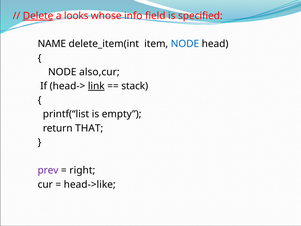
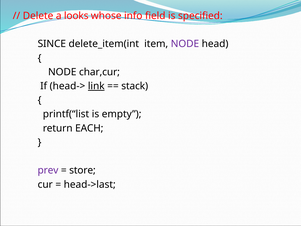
Delete underline: present -> none
NAME: NAME -> SINCE
NODE at (185, 44) colour: blue -> purple
also,cur: also,cur -> char,cur
THAT: THAT -> EACH
right: right -> store
head->like: head->like -> head->last
